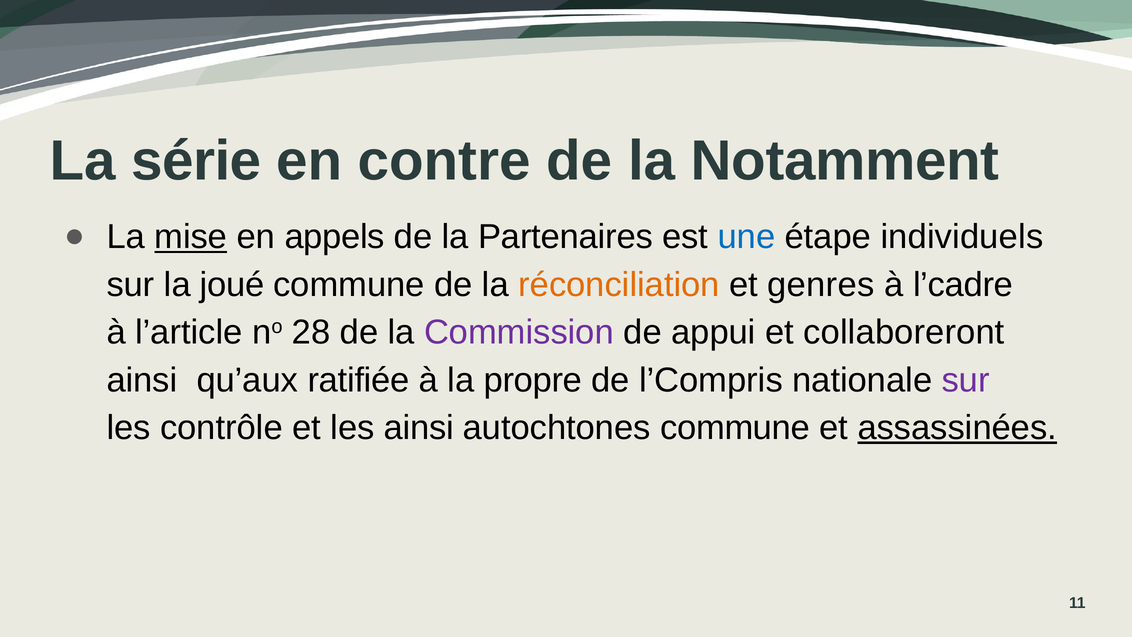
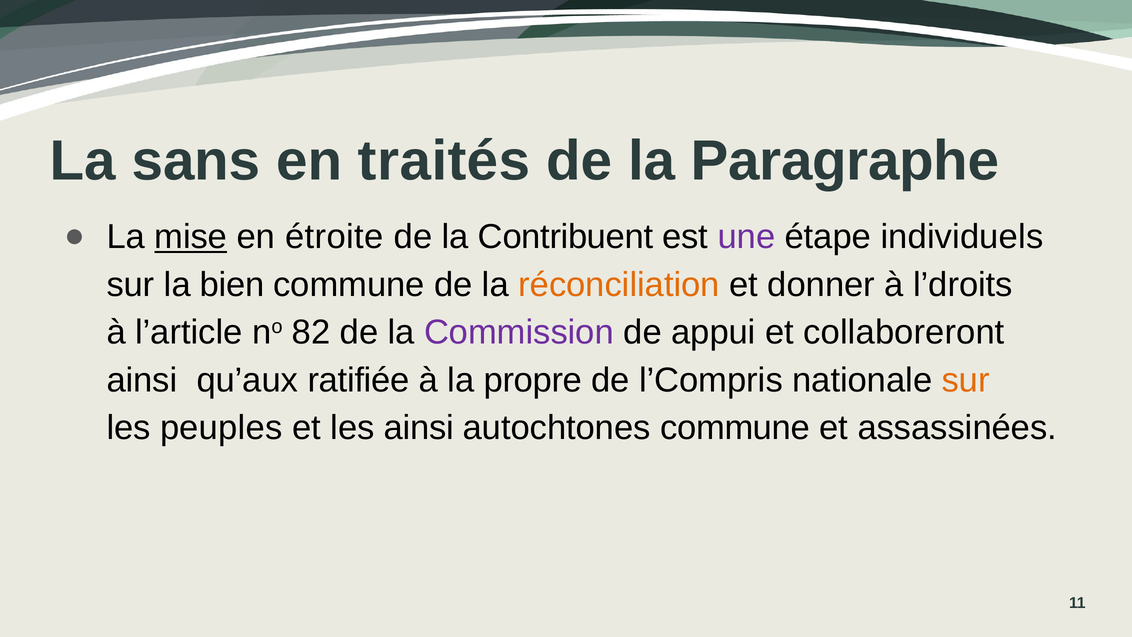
série: série -> sans
contre: contre -> traités
Notamment: Notamment -> Paragraphe
appels: appels -> étroite
Partenaires: Partenaires -> Contribuent
une colour: blue -> purple
joué: joué -> bien
genres: genres -> donner
l’cadre: l’cadre -> l’droits
28: 28 -> 82
sur at (966, 380) colour: purple -> orange
contrôle: contrôle -> peuples
assassinées underline: present -> none
